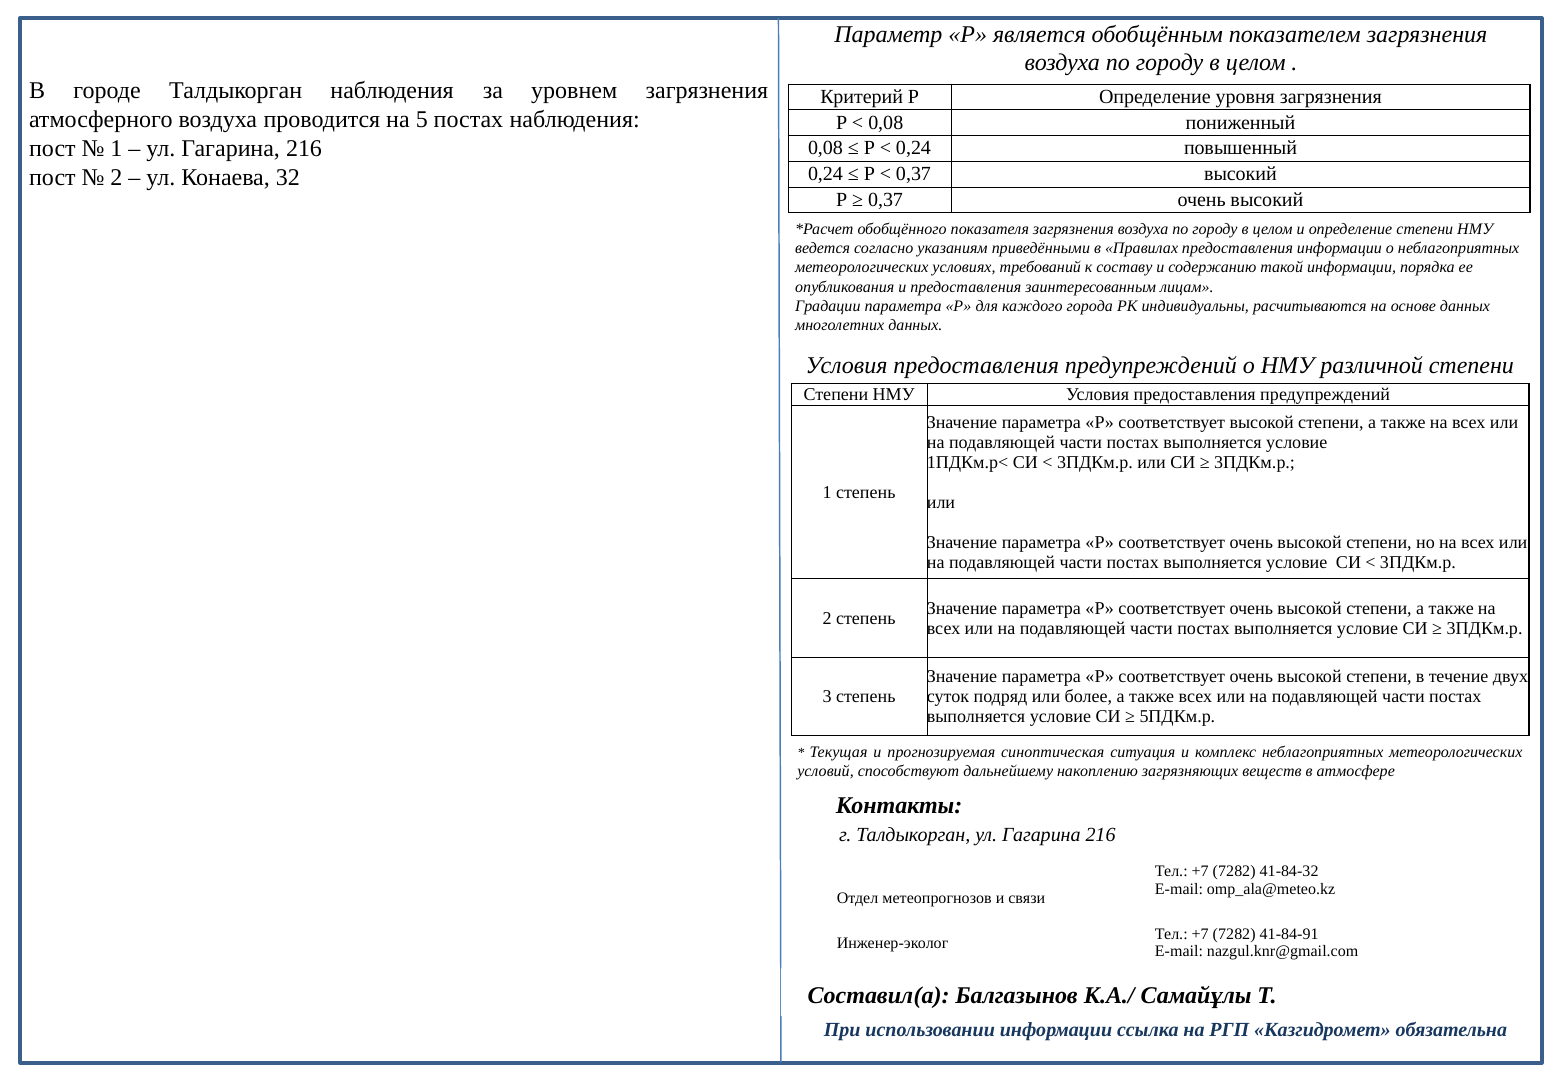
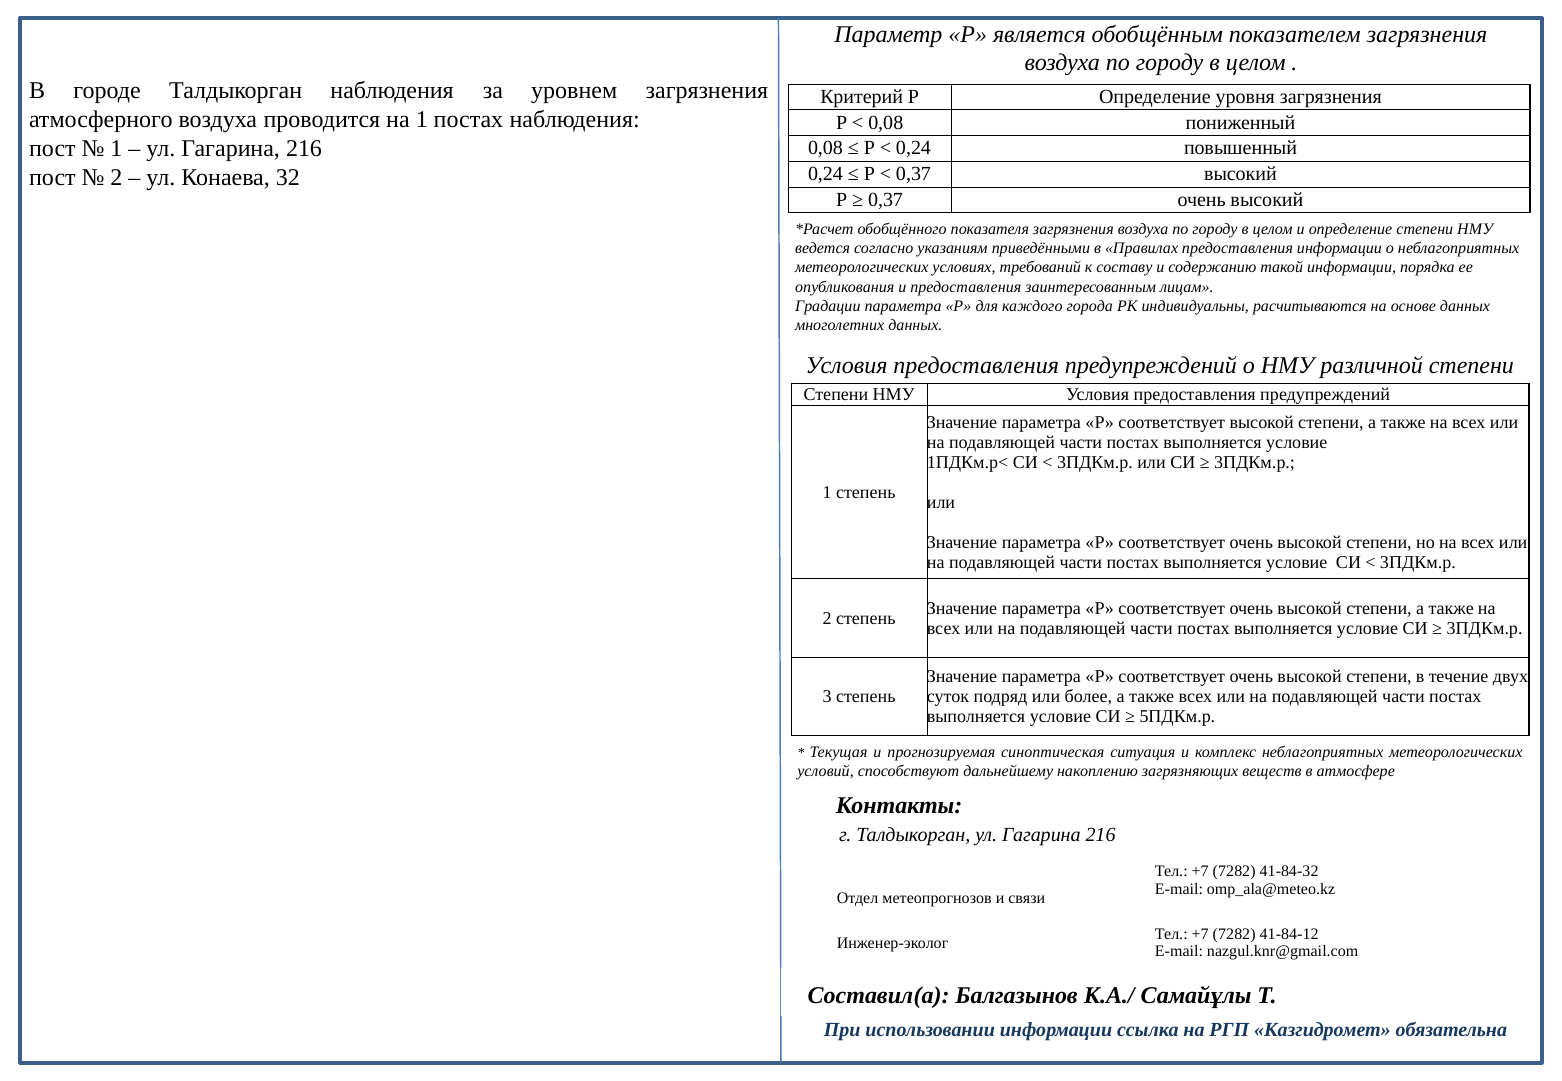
на 5: 5 -> 1
41-84-91: 41-84-91 -> 41-84-12
